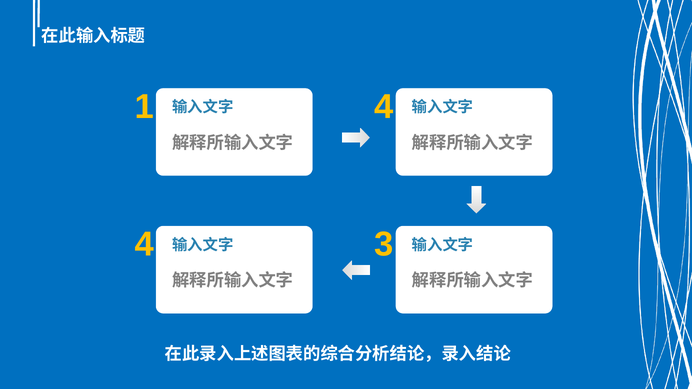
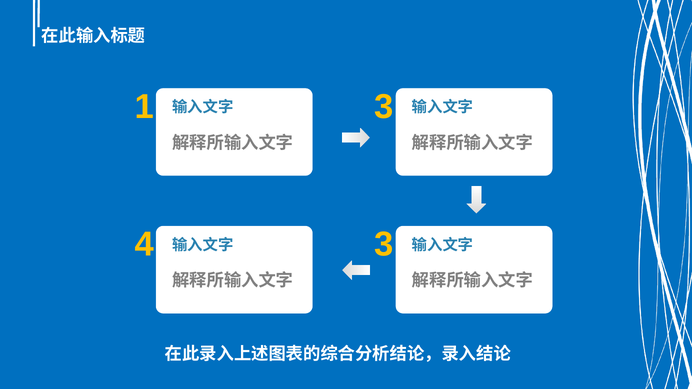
4 at (384, 107): 4 -> 3
